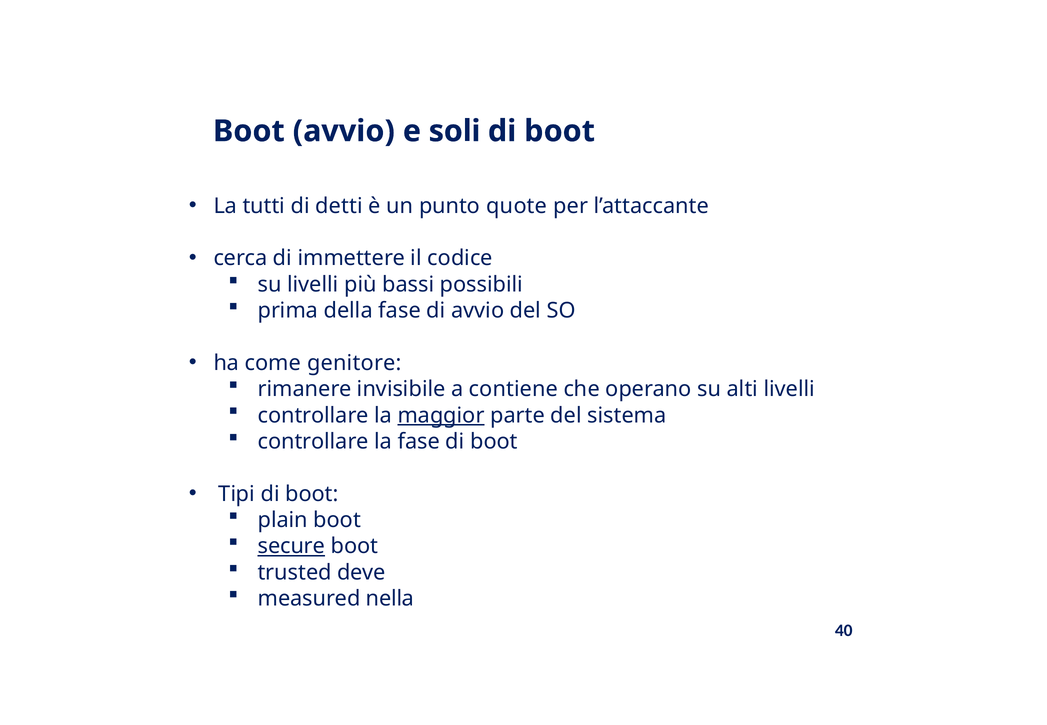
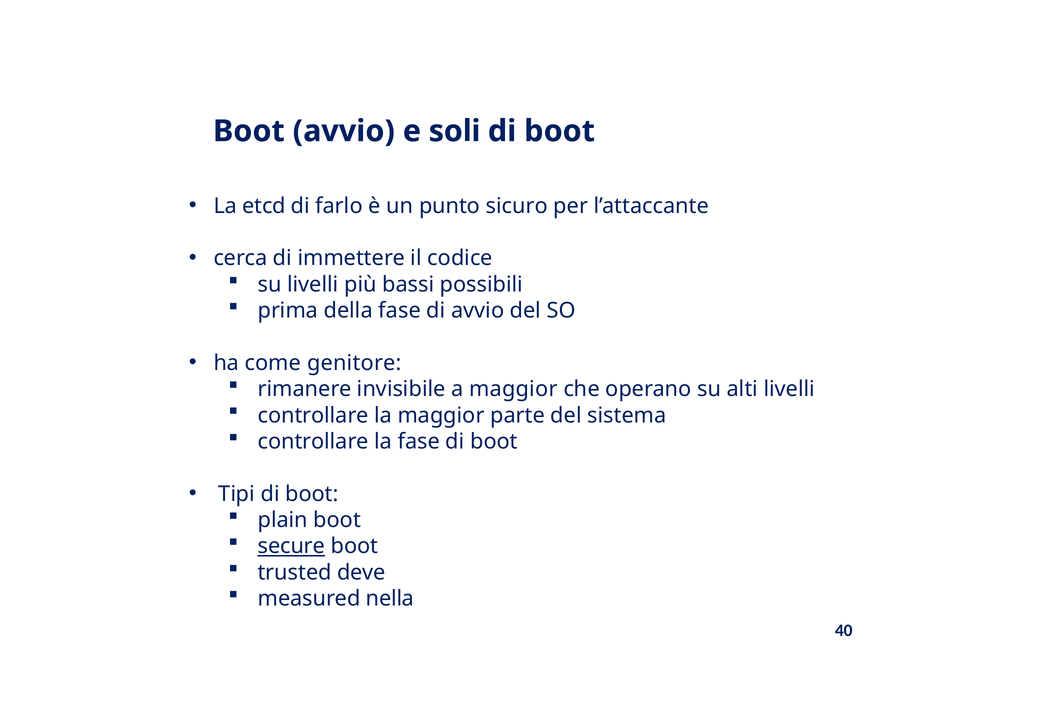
tutti: tutti -> etcd
detti: detti -> farlo
quote: quote -> sicuro
a contiene: contiene -> maggior
maggior at (441, 415) underline: present -> none
